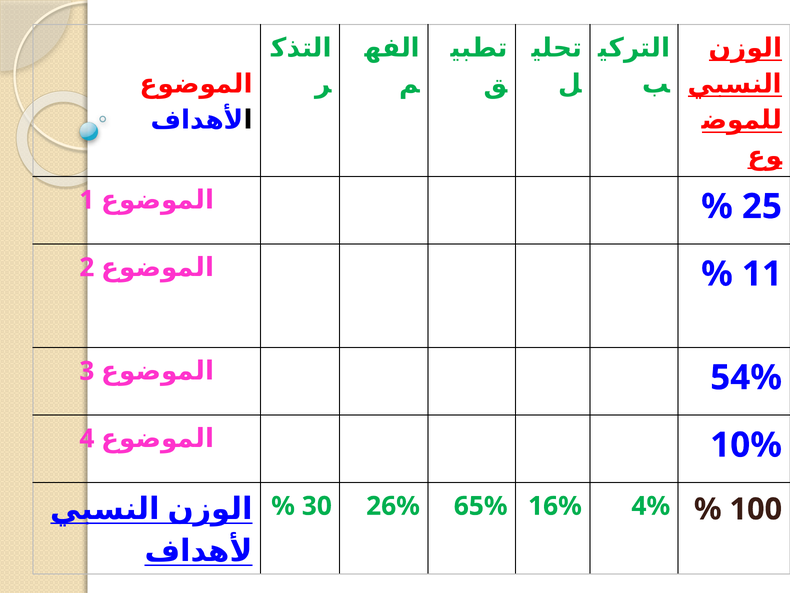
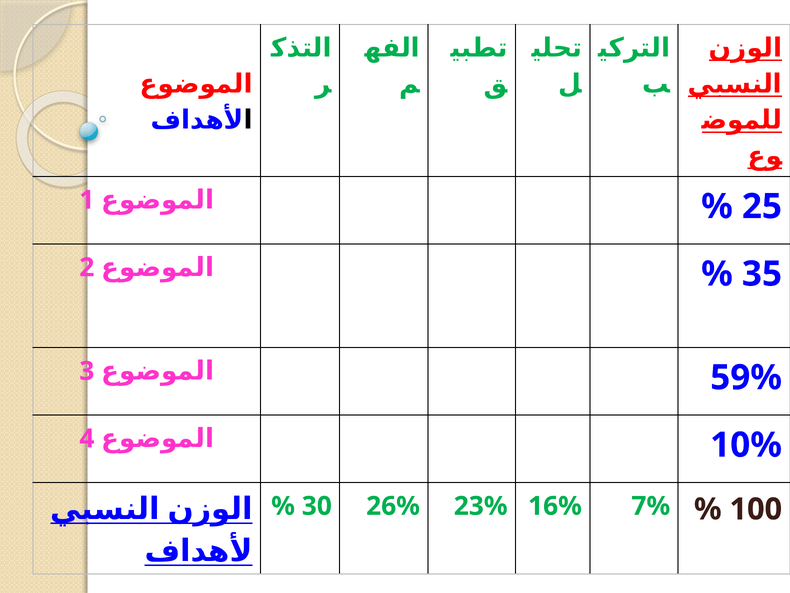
11: 11 -> 35
54%: 54% -> 59%
65%: 65% -> 23%
4%: 4% -> 7%
